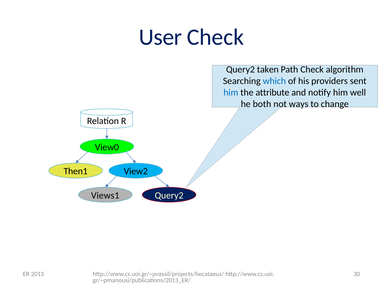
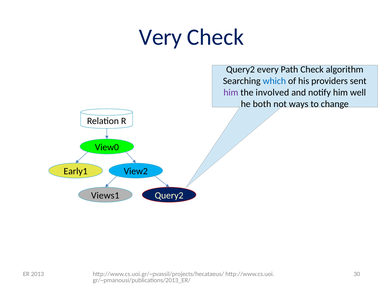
User: User -> Very
taken: taken -> every
him at (231, 93) colour: blue -> purple
attribute: attribute -> involved
Then1: Then1 -> Early1
